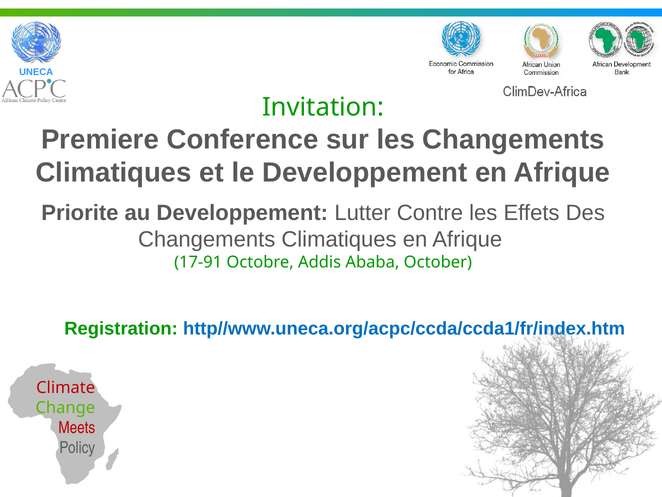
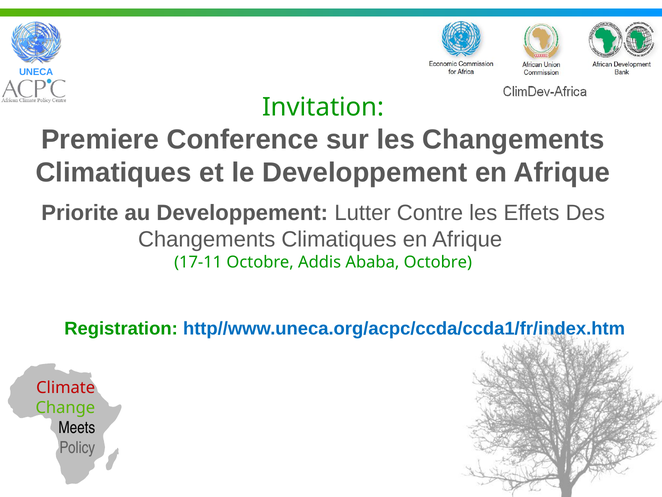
17-91: 17-91 -> 17-11
Ababa October: October -> Octobre
Meets colour: red -> black
